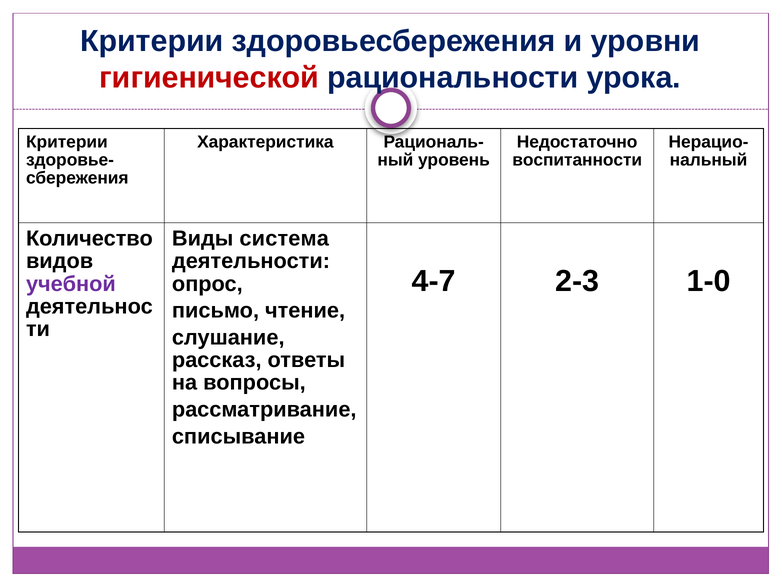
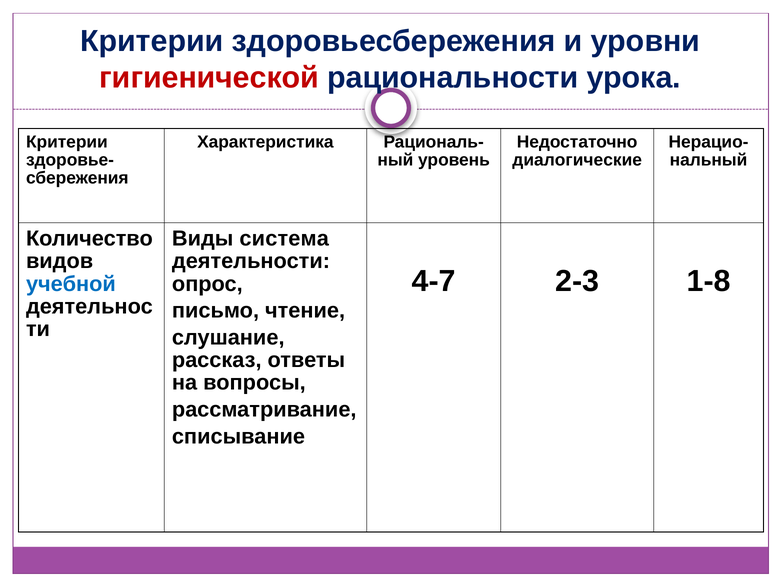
воспитанности: воспитанности -> диалогические
1-0: 1-0 -> 1-8
учебной colour: purple -> blue
